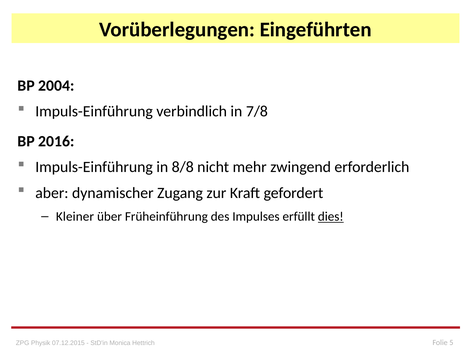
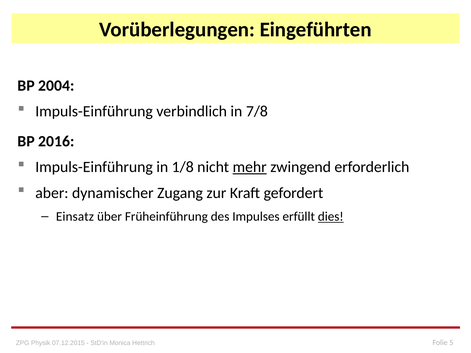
8/8: 8/8 -> 1/8
mehr underline: none -> present
Kleiner: Kleiner -> Einsatz
